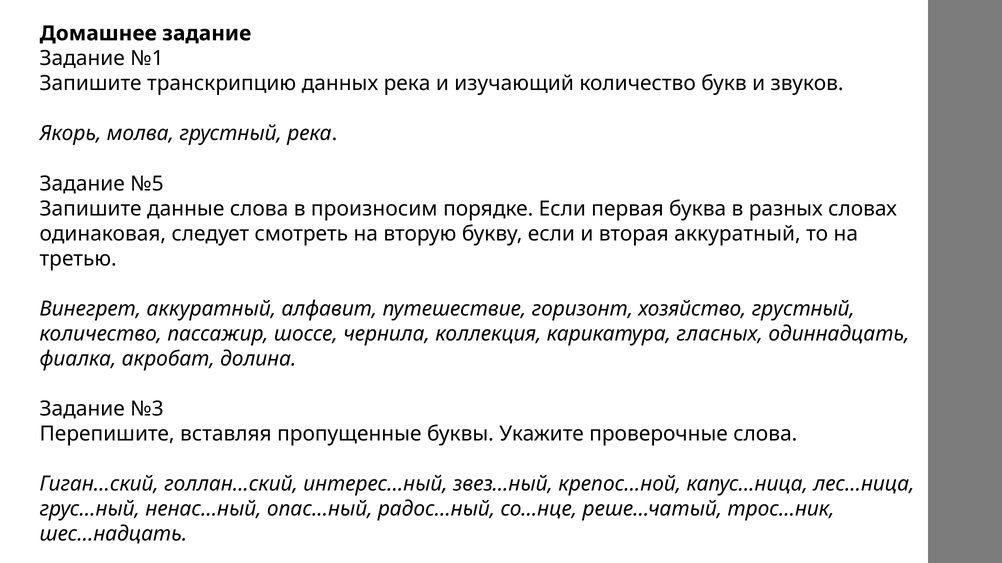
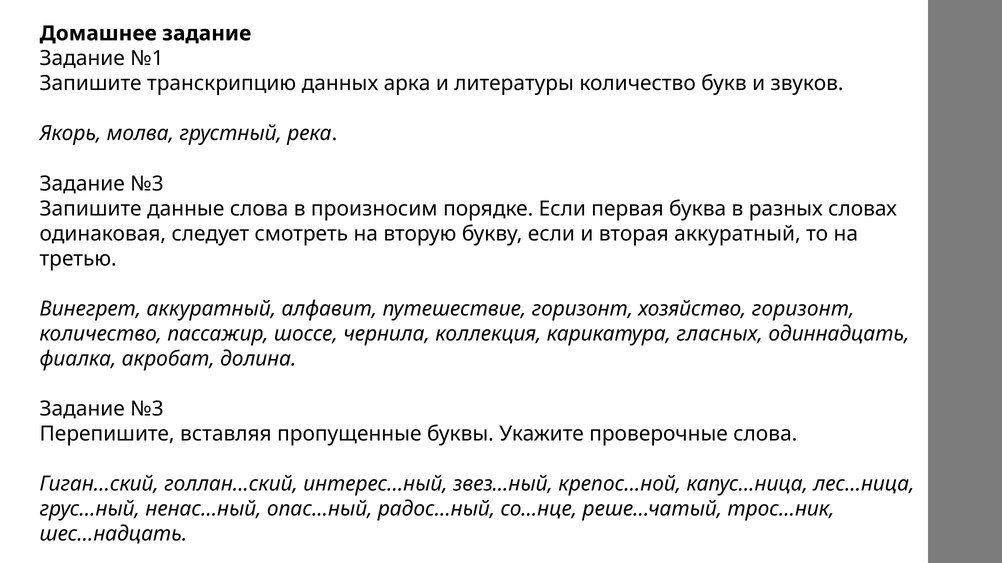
данных река: река -> арка
изучающий: изучающий -> литературы
№5 at (147, 184): №5 -> №3
хозяйство грустный: грустный -> горизонт
